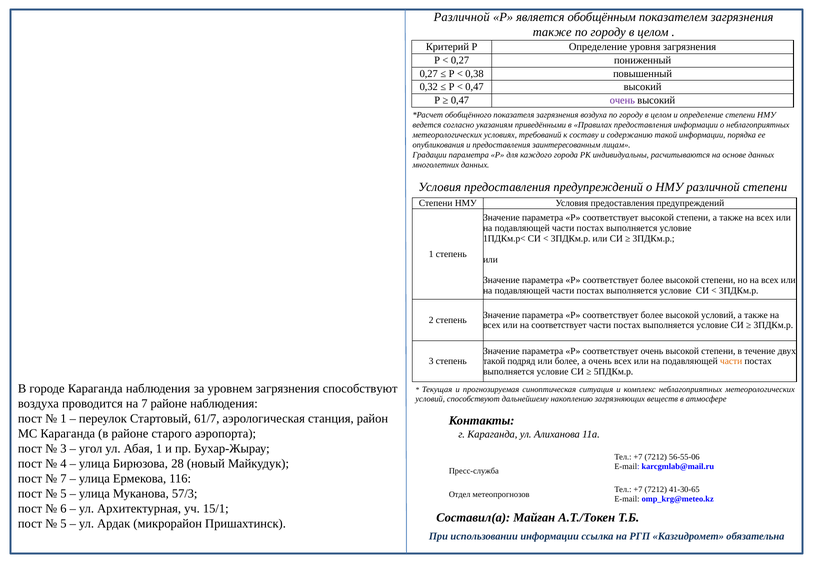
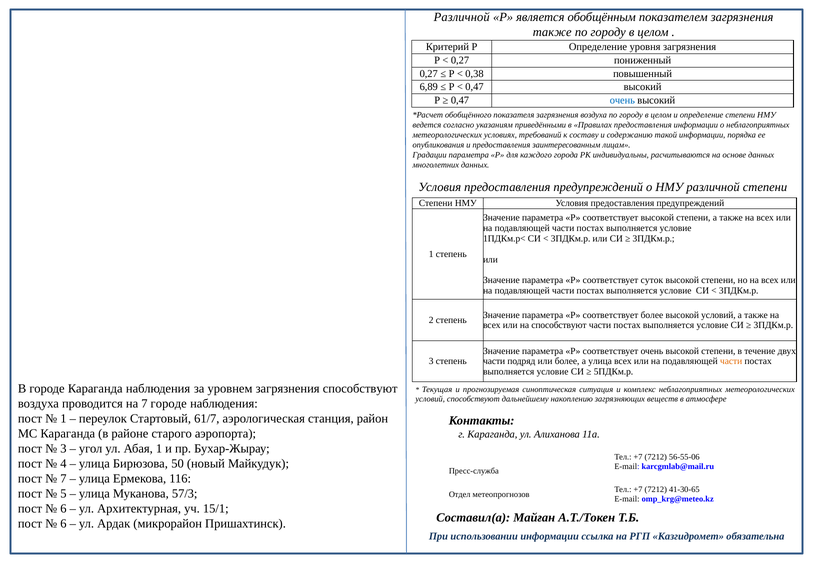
0,32: 0,32 -> 6,89
очень at (622, 100) colour: purple -> blue
более at (652, 280): более -> суток
на соответствует: соответствует -> способствуют
такой at (494, 361): такой -> части
а очень: очень -> улица
7 районе: районе -> городе
28: 28 -> 50
5 at (63, 524): 5 -> 6
